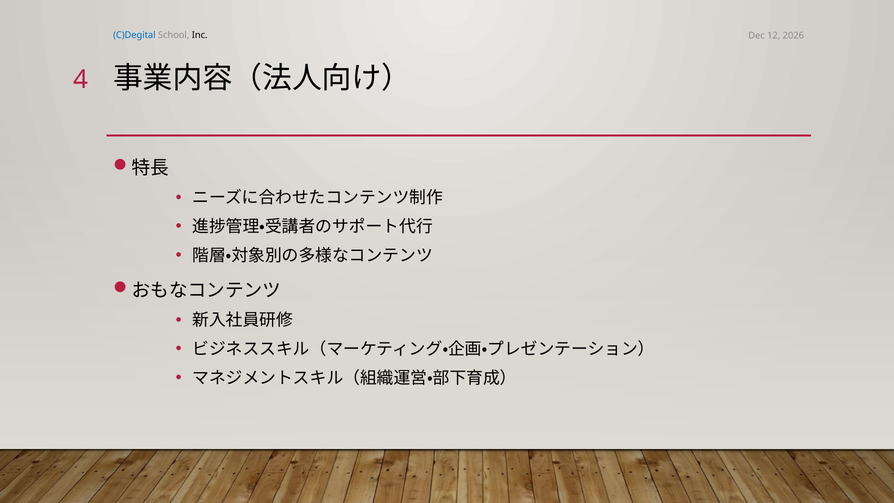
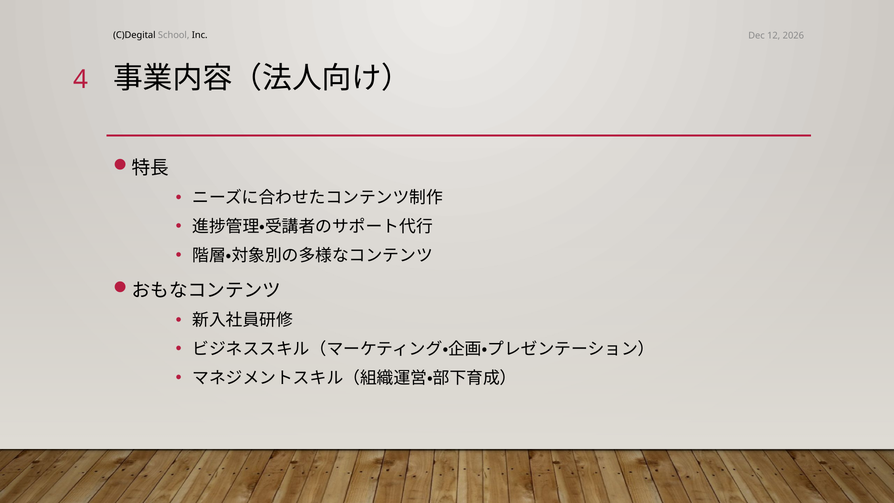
C)Degital colour: blue -> black
